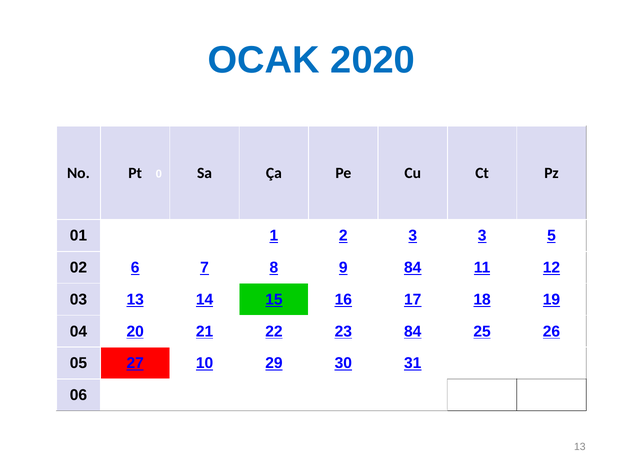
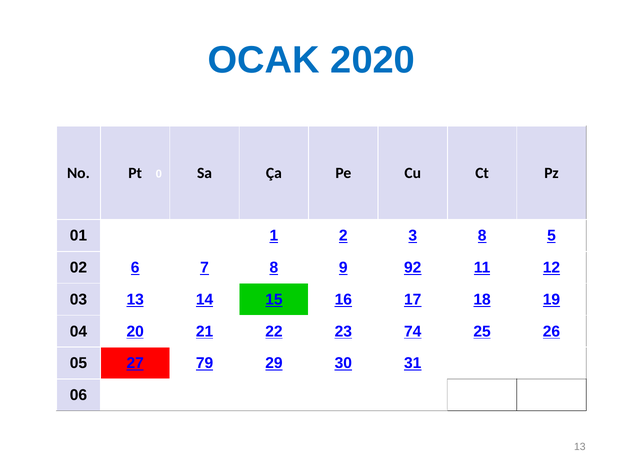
3 3: 3 -> 8
9 84: 84 -> 92
23 84: 84 -> 74
10: 10 -> 79
